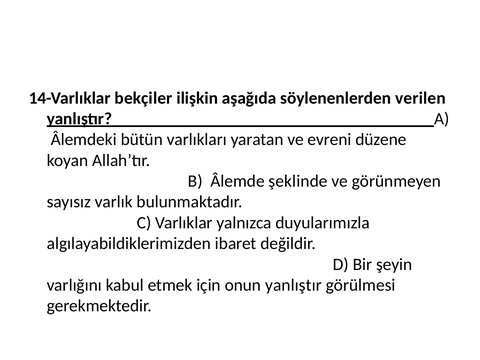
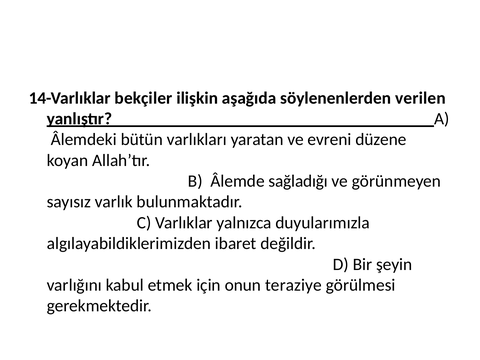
şeklinde: şeklinde -> sağladığı
onun yanlıştır: yanlıştır -> teraziye
